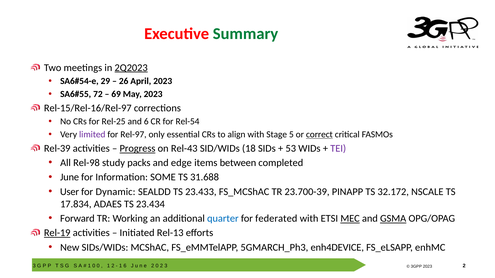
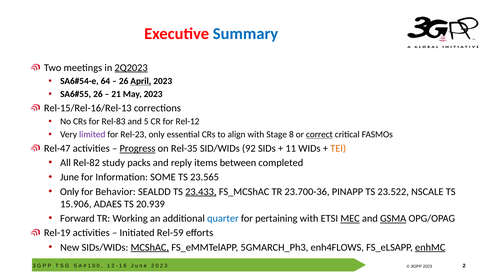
Summary colour: green -> blue
29: 29 -> 64
April underline: none -> present
72 at (98, 94): 72 -> 26
69: 69 -> 21
Rel-15/Rel-16/Rel-97: Rel-15/Rel-16/Rel-97 -> Rel-15/Rel-16/Rel-13
Rel-25: Rel-25 -> Rel-83
and 6: 6 -> 5
Rel-54: Rel-54 -> Rel-12
Rel-97: Rel-97 -> Rel-23
5: 5 -> 8
Rel-39: Rel-39 -> Rel-47
Rel-43: Rel-43 -> Rel-35
18: 18 -> 92
53: 53 -> 11
TEI colour: purple -> orange
Rel-98: Rel-98 -> Rel-82
edge: edge -> reply
31.688: 31.688 -> 23.565
User at (70, 192): User -> Only
Dynamic: Dynamic -> Behavior
23.433 underline: none -> present
23.700-39: 23.700-39 -> 23.700-36
32.172: 32.172 -> 23.522
17.834: 17.834 -> 15.906
23.434: 23.434 -> 20.939
federated: federated -> pertaining
Rel-19 underline: present -> none
Rel-13: Rel-13 -> Rel-59
MCShAC underline: none -> present
enh4DEVICE: enh4DEVICE -> enh4FLOWS
enhMC underline: none -> present
